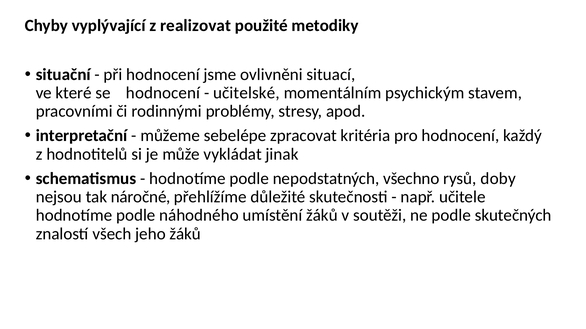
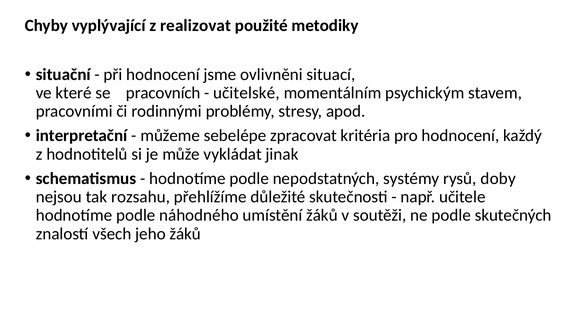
se hodnocení: hodnocení -> pracovních
všechno: všechno -> systémy
náročné: náročné -> rozsahu
